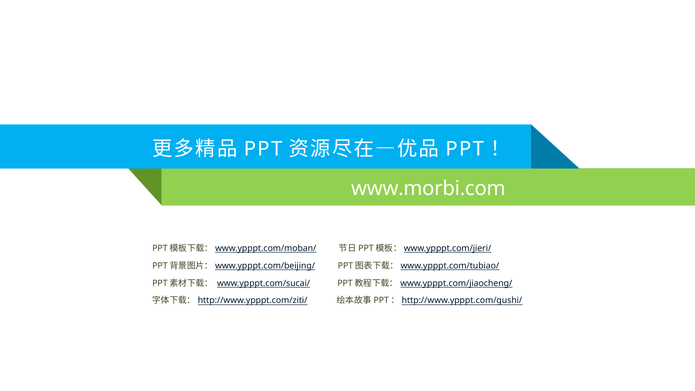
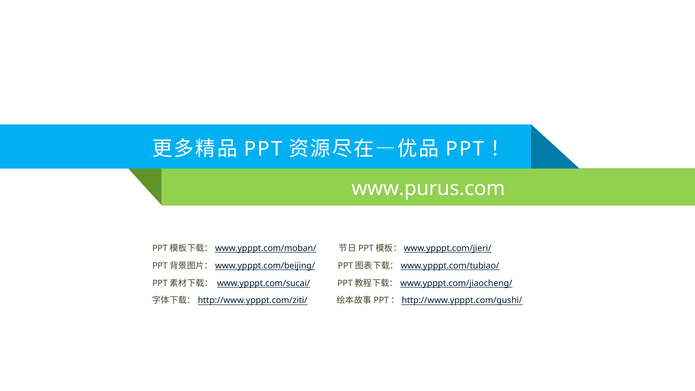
www.morbi.com: www.morbi.com -> www.purus.com
